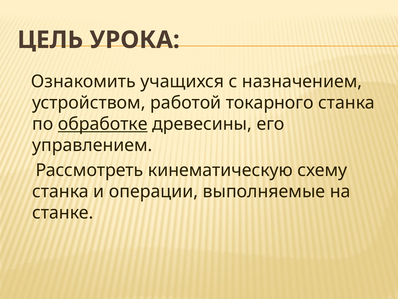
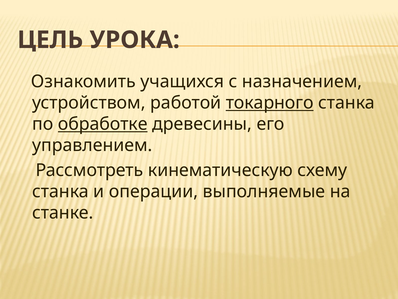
токарного underline: none -> present
